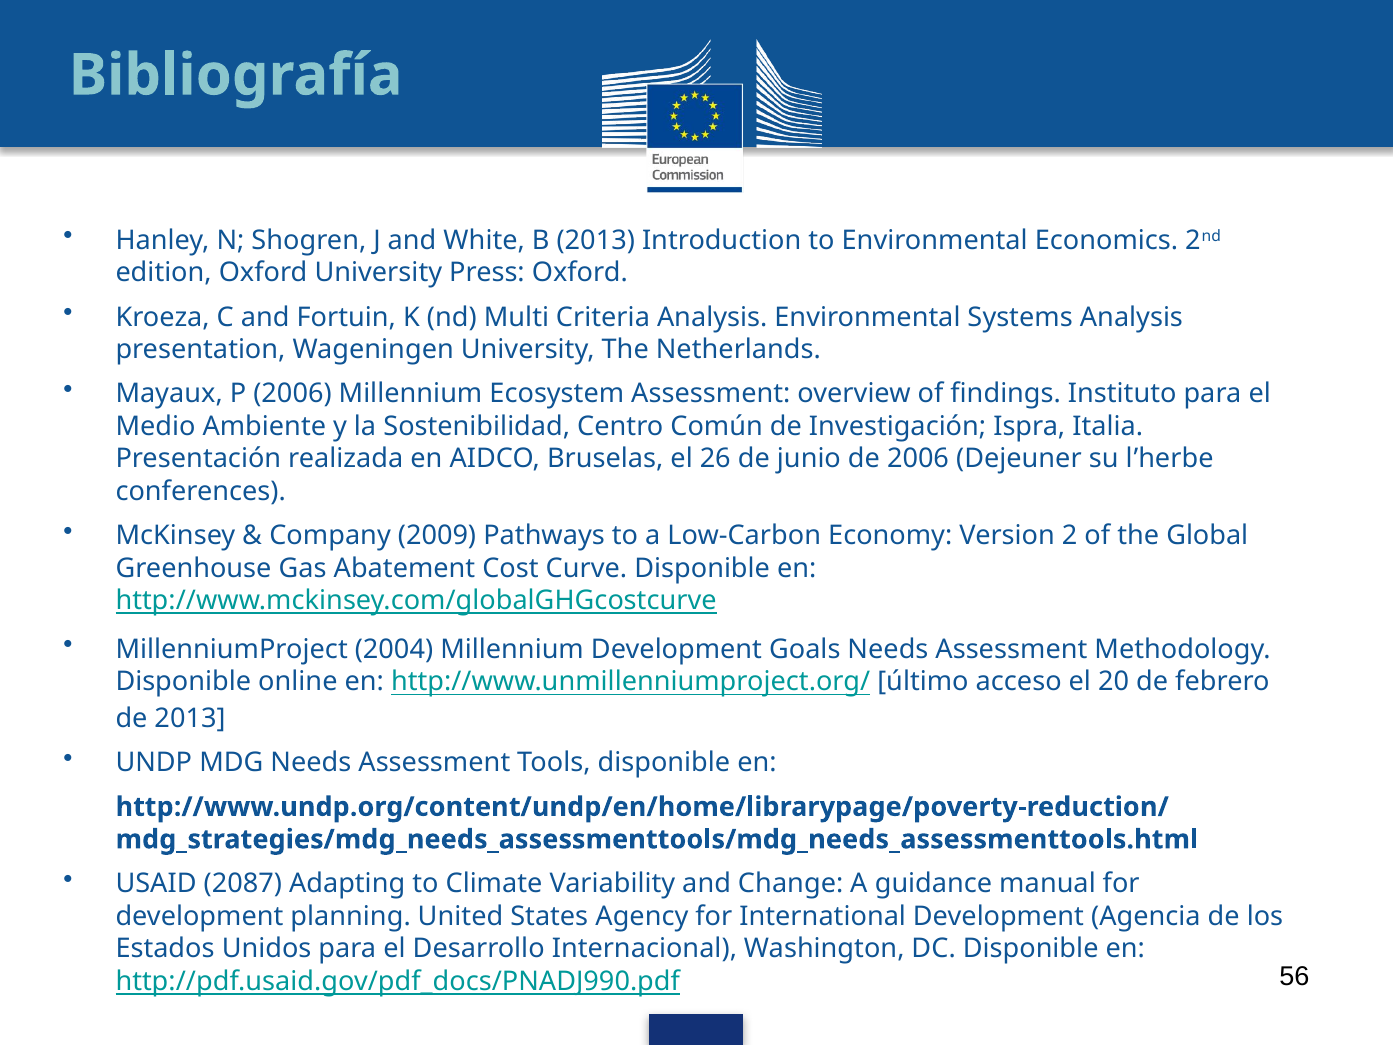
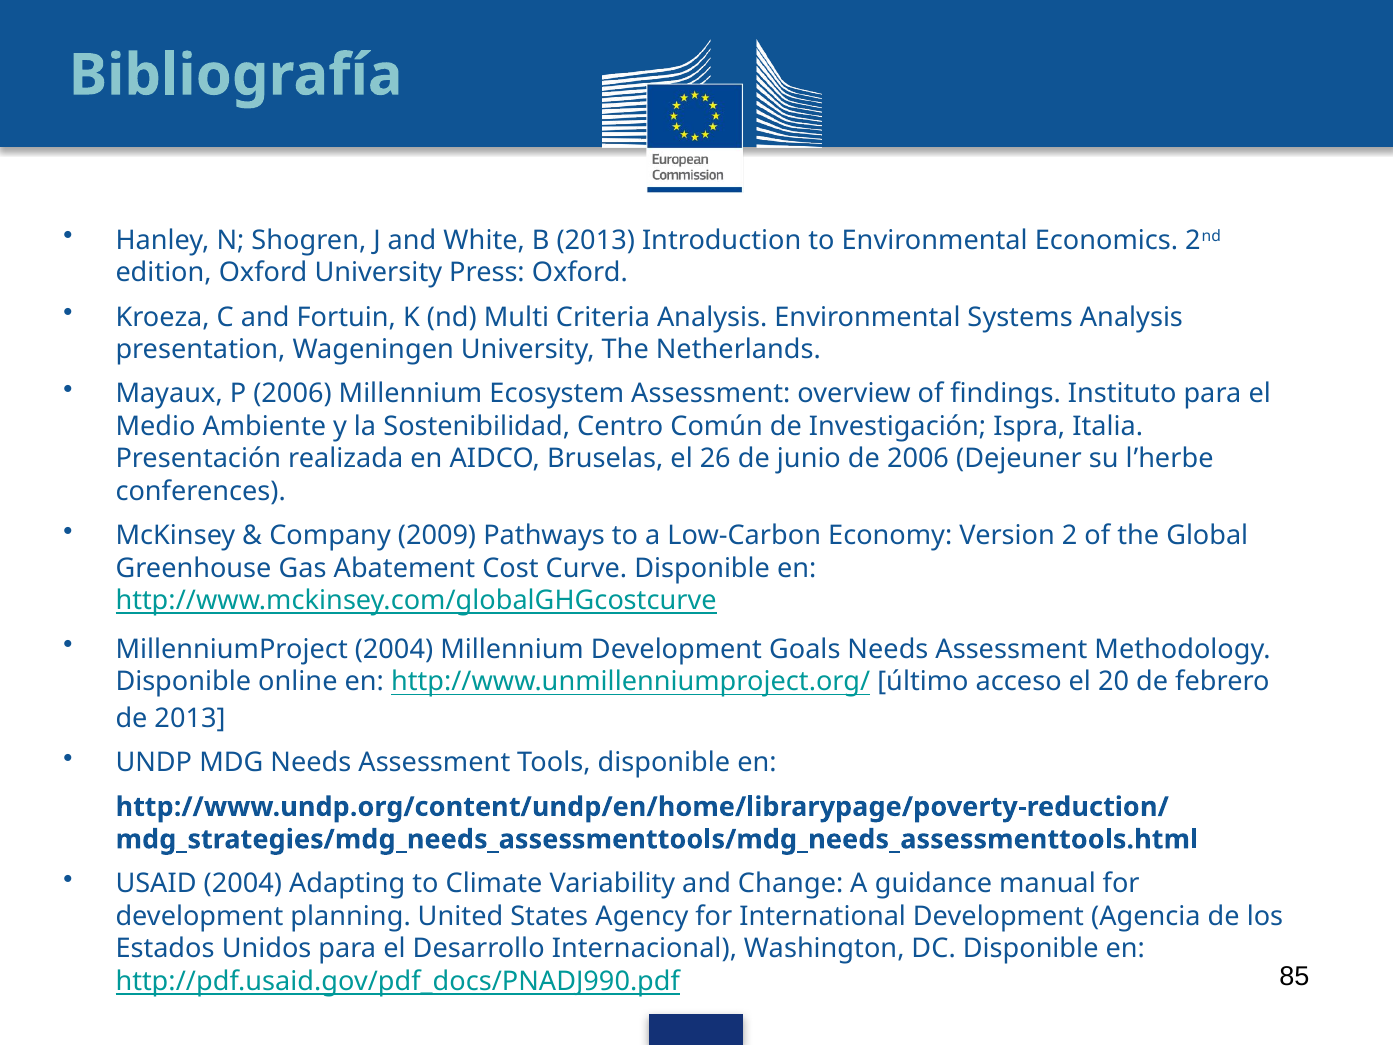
USAID 2087: 2087 -> 2004
56: 56 -> 85
